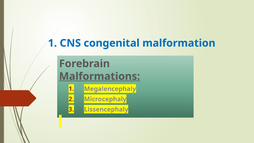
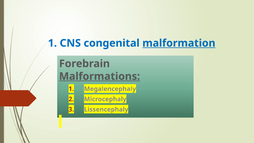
malformation underline: none -> present
